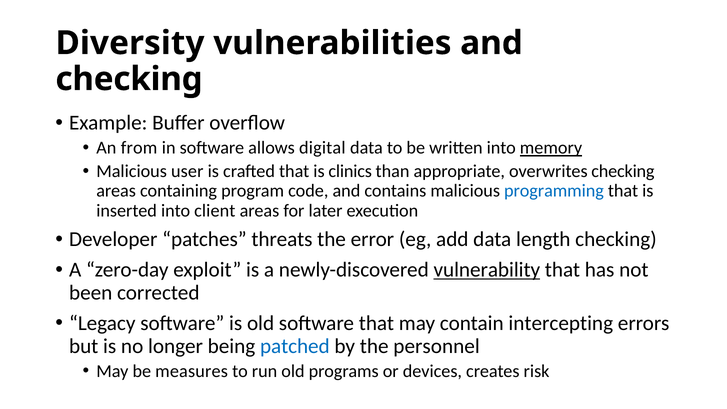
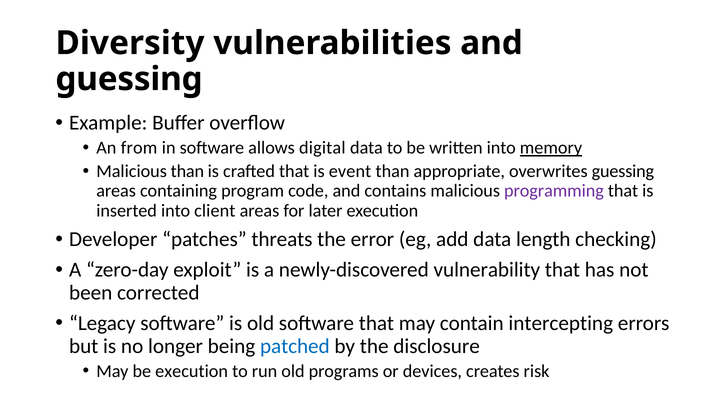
checking at (129, 79): checking -> guessing
Malicious user: user -> than
clinics: clinics -> event
overwrites checking: checking -> guessing
programming colour: blue -> purple
vulnerability underline: present -> none
personnel: personnel -> disclosure
be measures: measures -> execution
